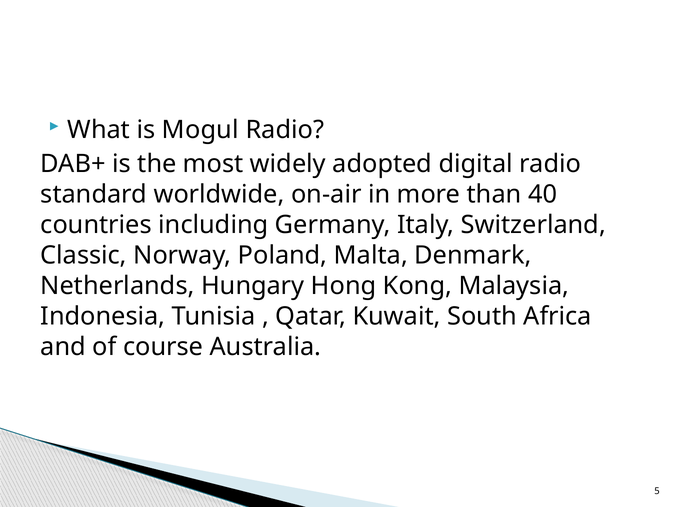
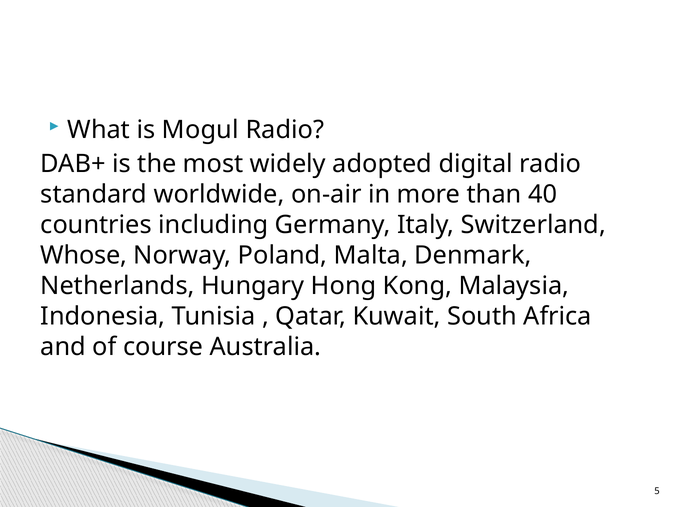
Classic: Classic -> Whose
